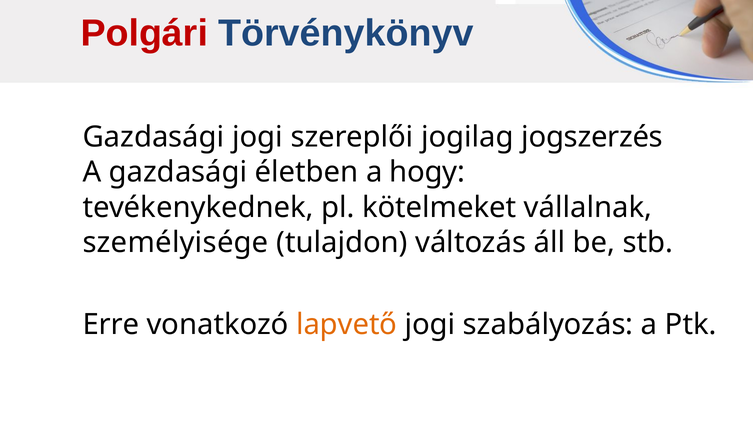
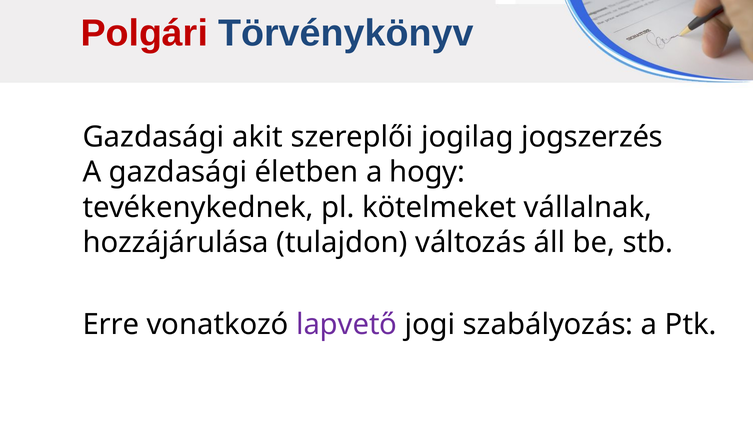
Gazdasági jogi: jogi -> akit
személyisége: személyisége -> hozzájárulása
lapvető colour: orange -> purple
